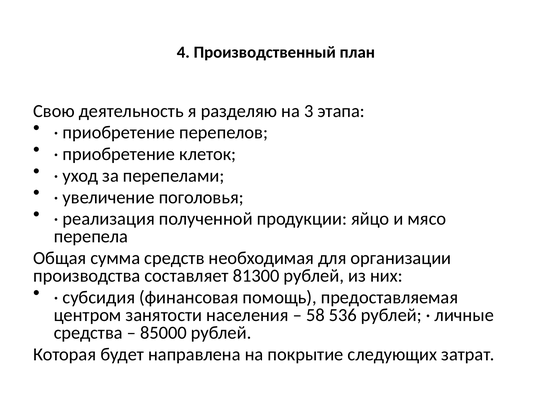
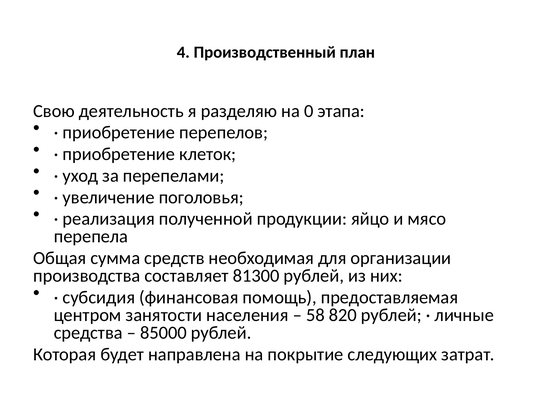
3: 3 -> 0
536: 536 -> 820
